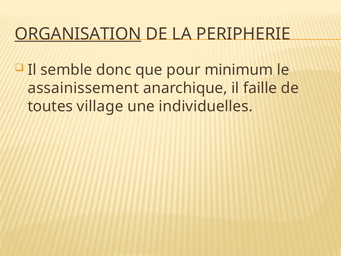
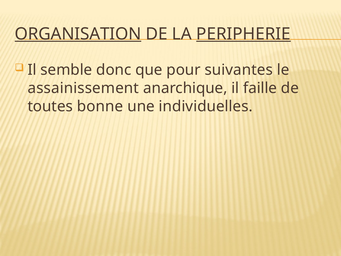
PERIPHERIE underline: none -> present
minimum: minimum -> suivantes
village: village -> bonne
